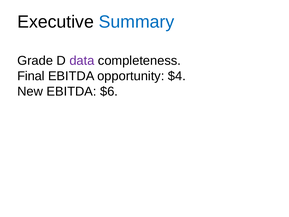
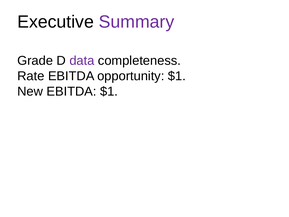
Summary colour: blue -> purple
Final: Final -> Rate
opportunity $4: $4 -> $1
EBITDA $6: $6 -> $1
